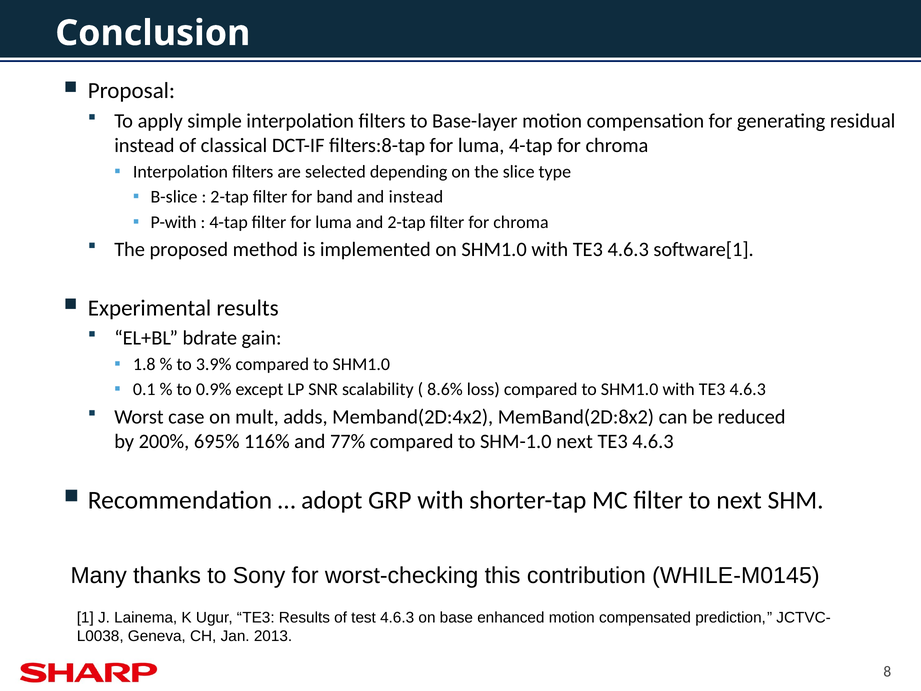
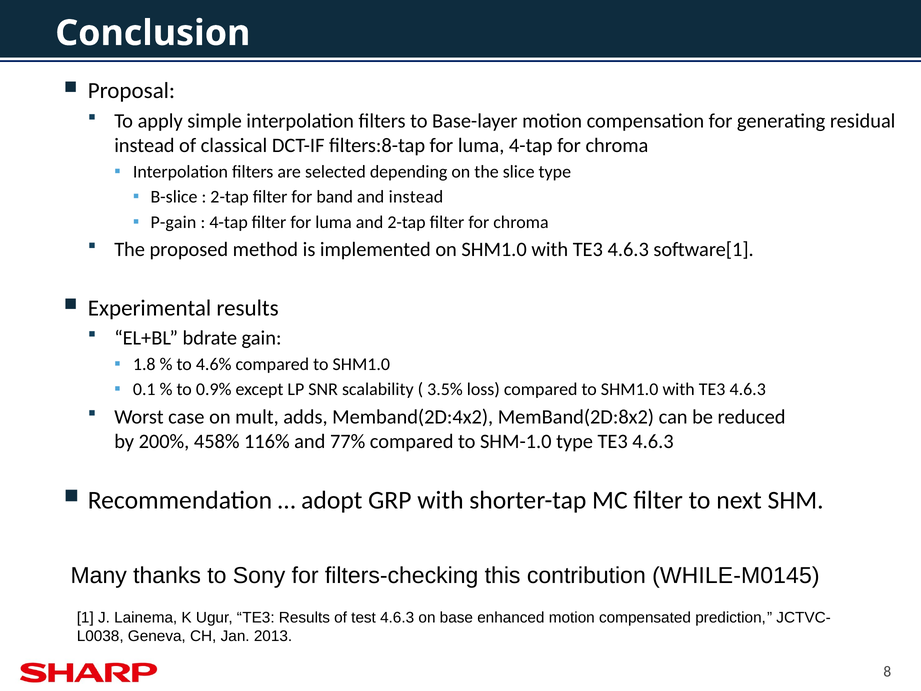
P-with: P-with -> P-gain
3.9%: 3.9% -> 4.6%
8.6%: 8.6% -> 3.5%
695%: 695% -> 458%
SHM-1.0 next: next -> type
worst-checking: worst-checking -> filters-checking
